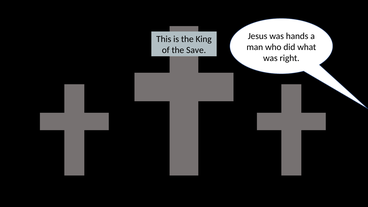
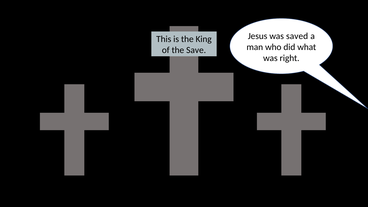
hands: hands -> saved
